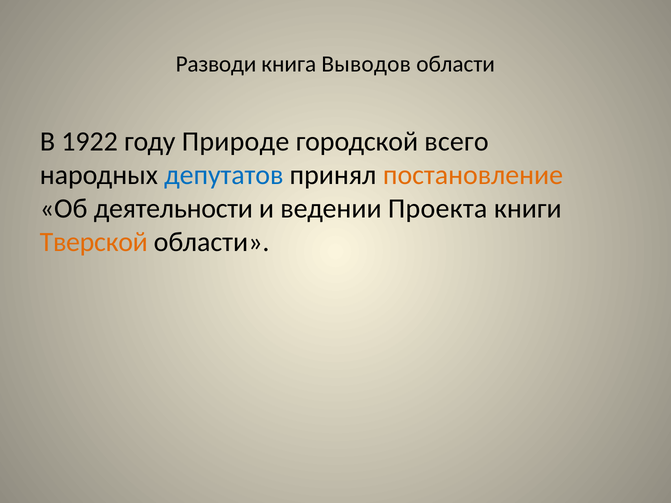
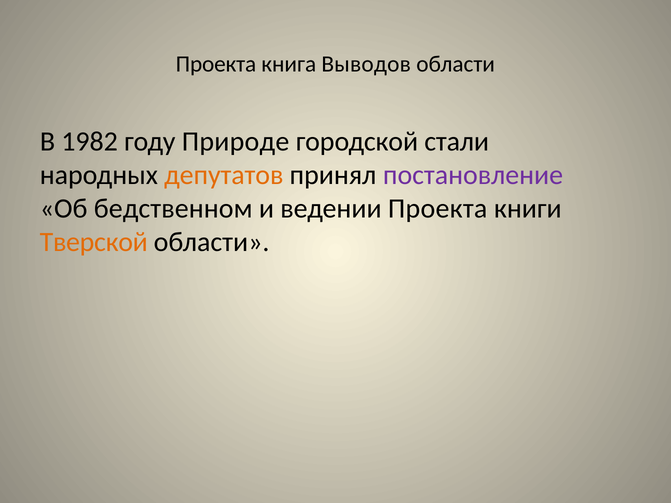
Разводи at (216, 64): Разводи -> Проекта
1922: 1922 -> 1982
всего: всего -> стали
депутатов colour: blue -> orange
постановление colour: orange -> purple
деятельности: деятельности -> бедственном
